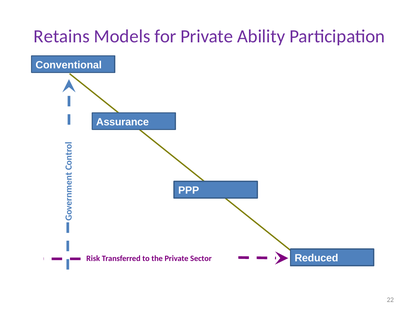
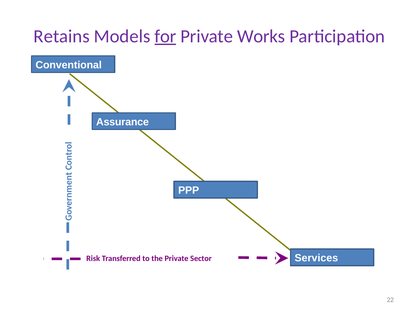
for underline: none -> present
Ability: Ability -> Works
Reduced: Reduced -> Services
